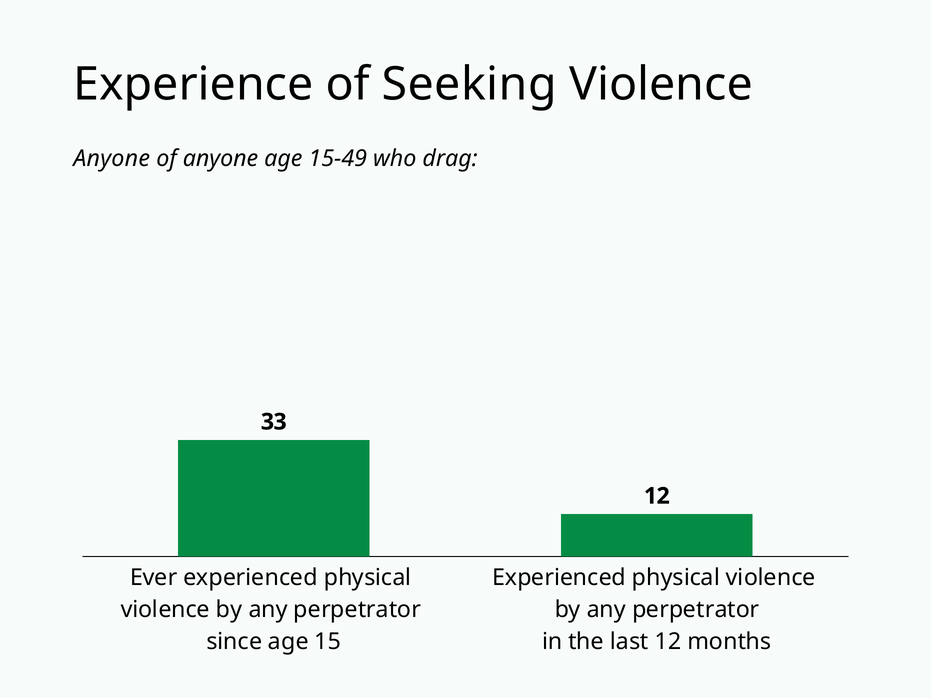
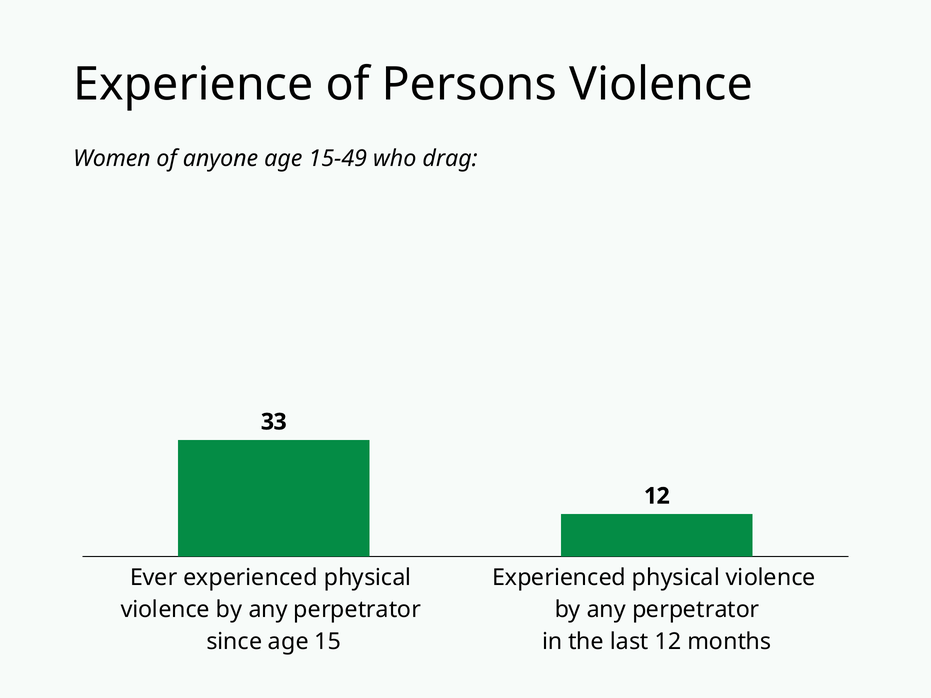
Seeking: Seeking -> Persons
Anyone at (112, 159): Anyone -> Women
